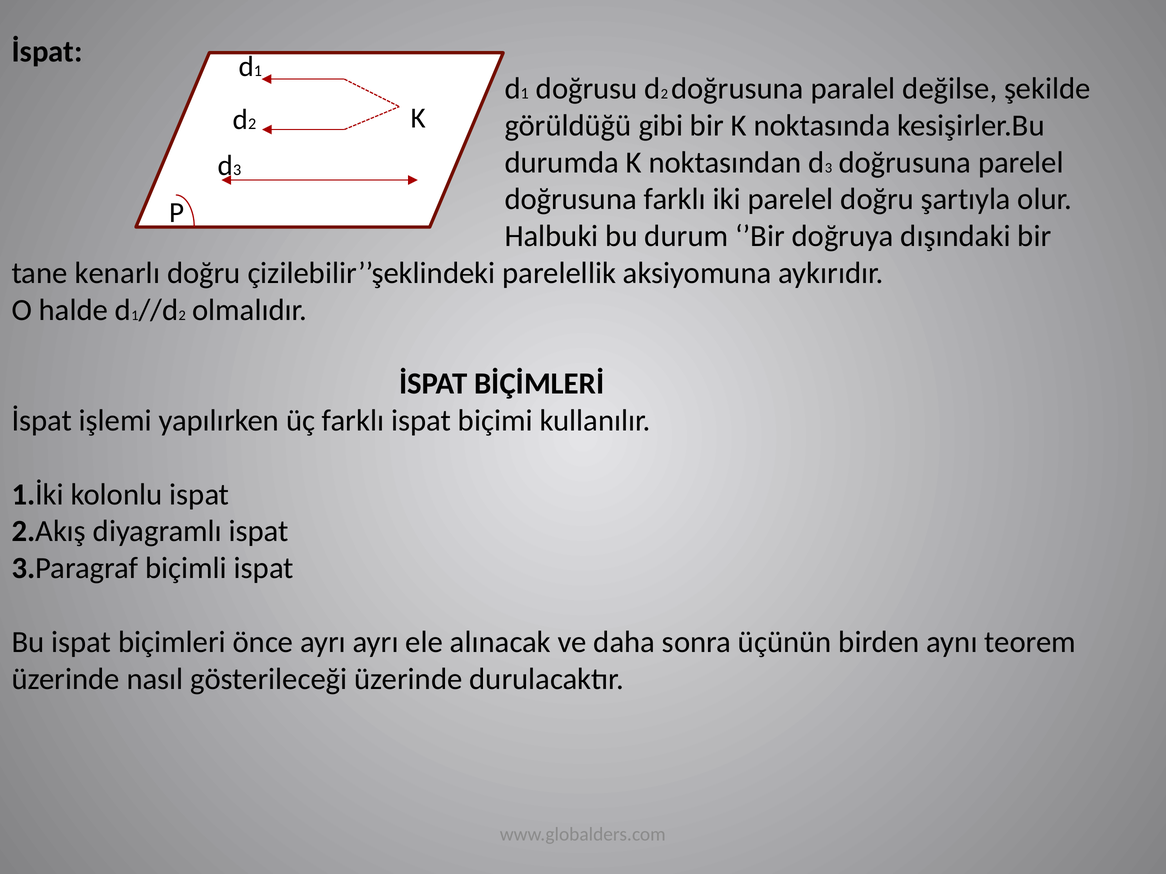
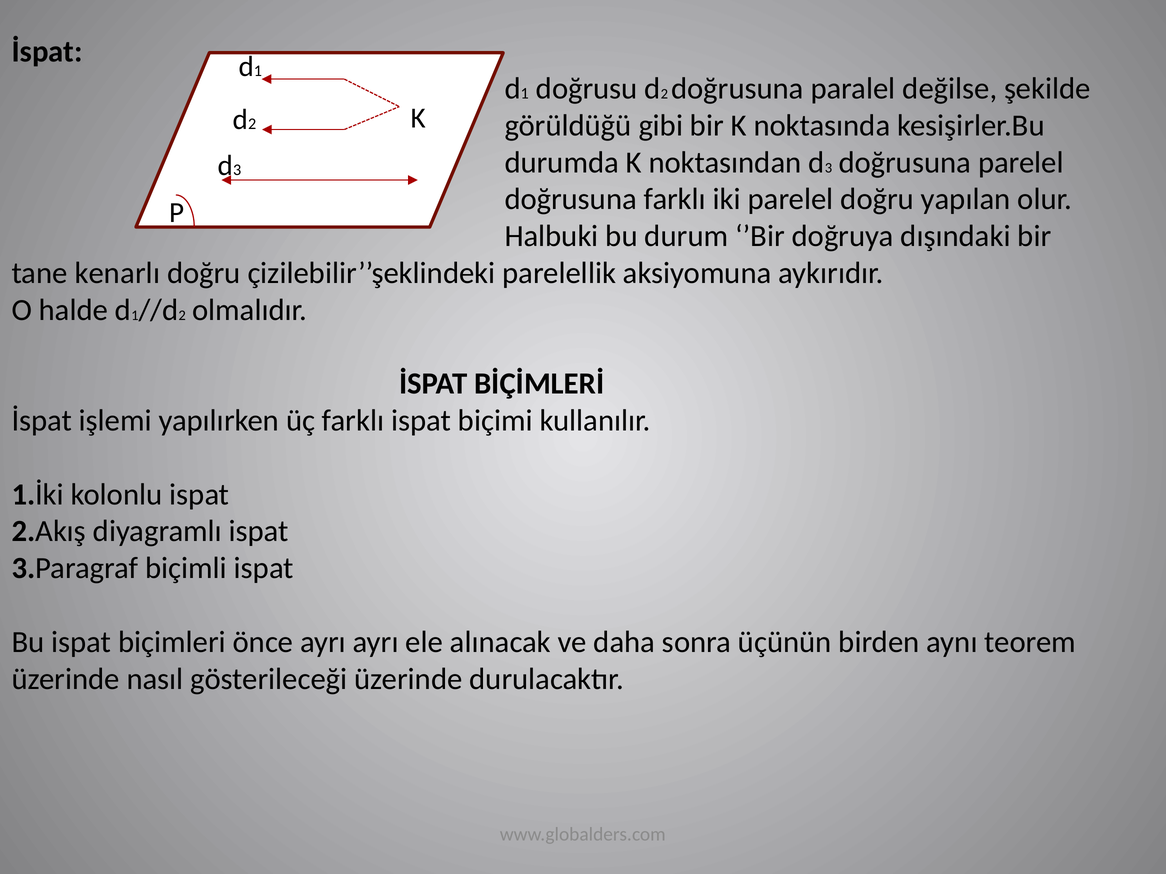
şartıyla: şartıyla -> yapılan
